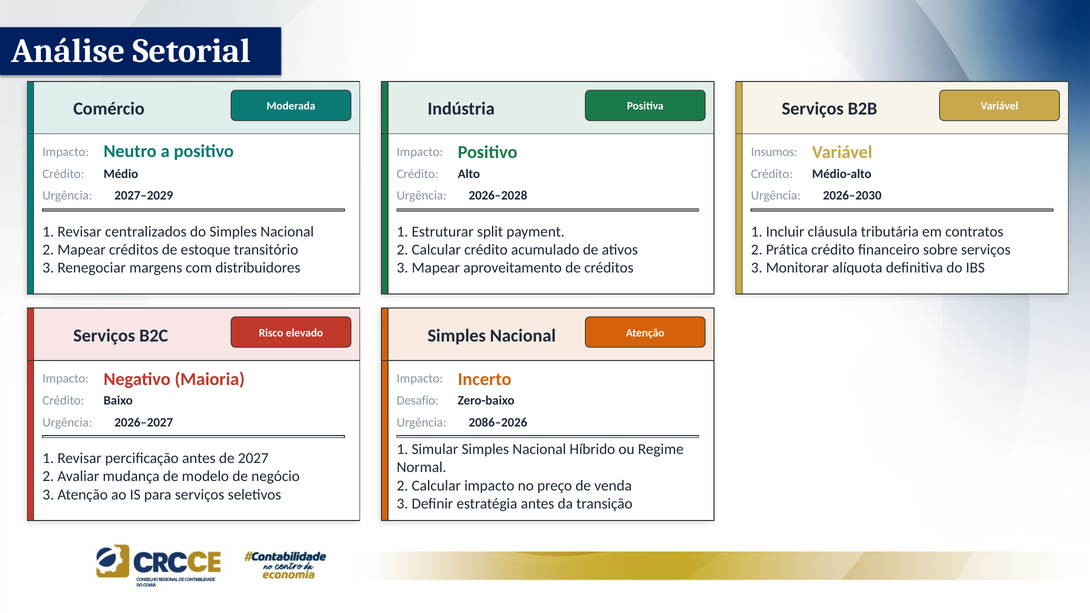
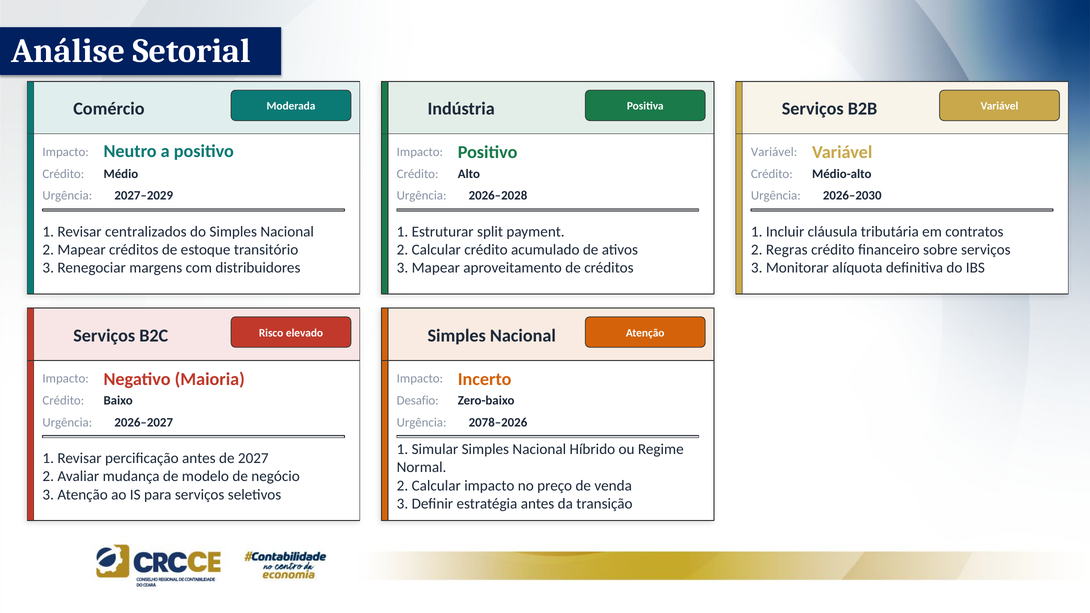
Insumos at (774, 152): Insumos -> Variável
Prática: Prática -> Regras
2086–2026: 2086–2026 -> 2078–2026
